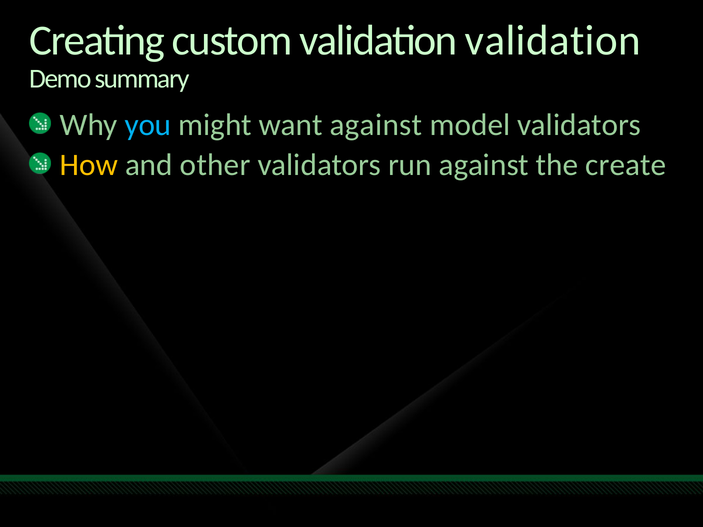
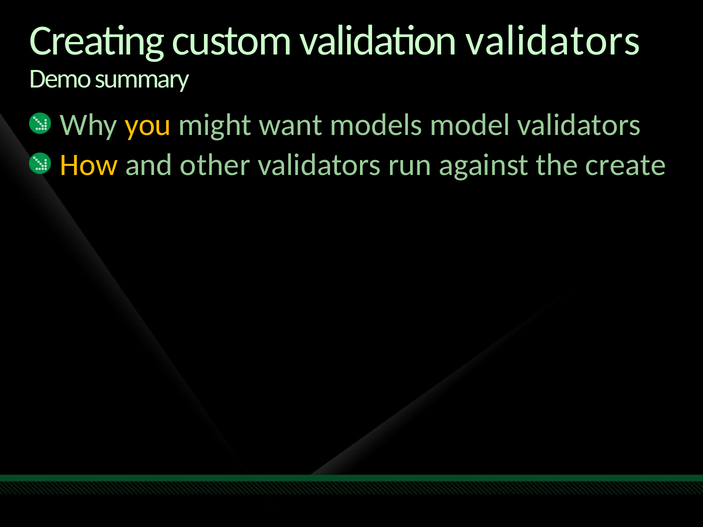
validation validation: validation -> validators
you colour: light blue -> yellow
want against: against -> models
